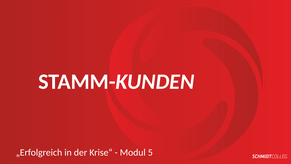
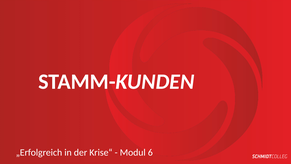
5: 5 -> 6
